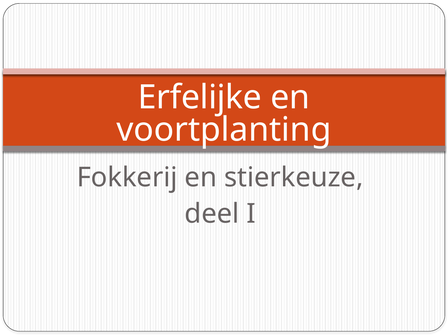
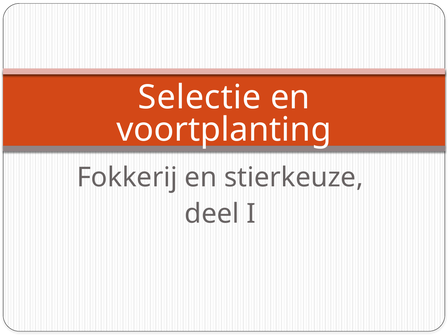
Erfelijke: Erfelijke -> Selectie
